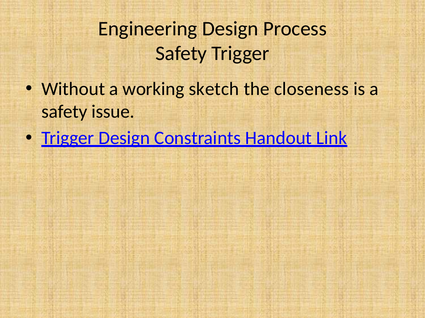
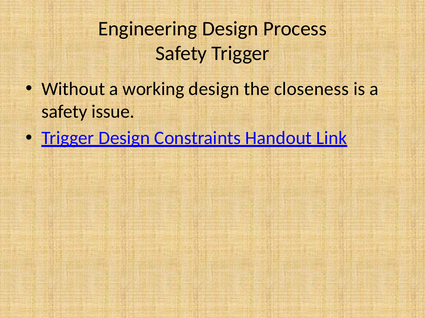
working sketch: sketch -> design
